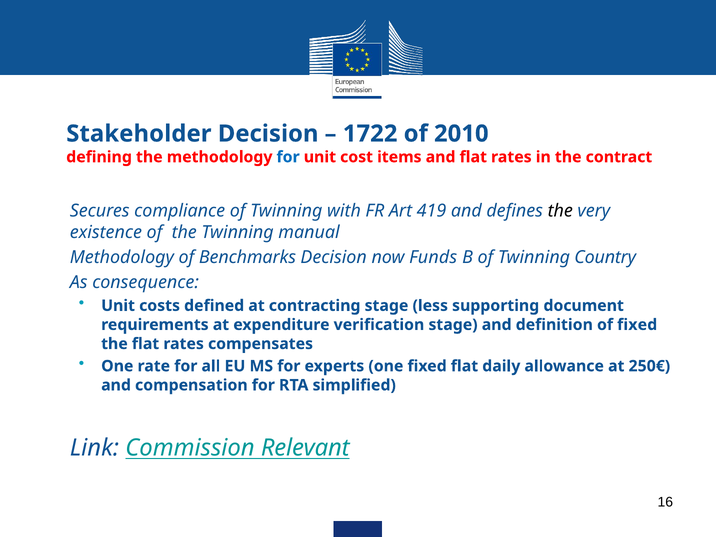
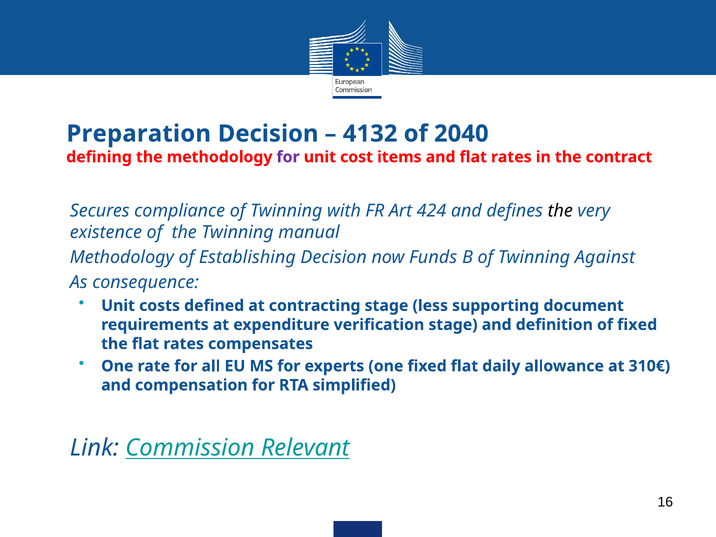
Stakeholder: Stakeholder -> Preparation
1722: 1722 -> 4132
2010: 2010 -> 2040
for at (288, 157) colour: blue -> purple
419: 419 -> 424
Benchmarks: Benchmarks -> Establishing
Country: Country -> Against
250€: 250€ -> 310€
